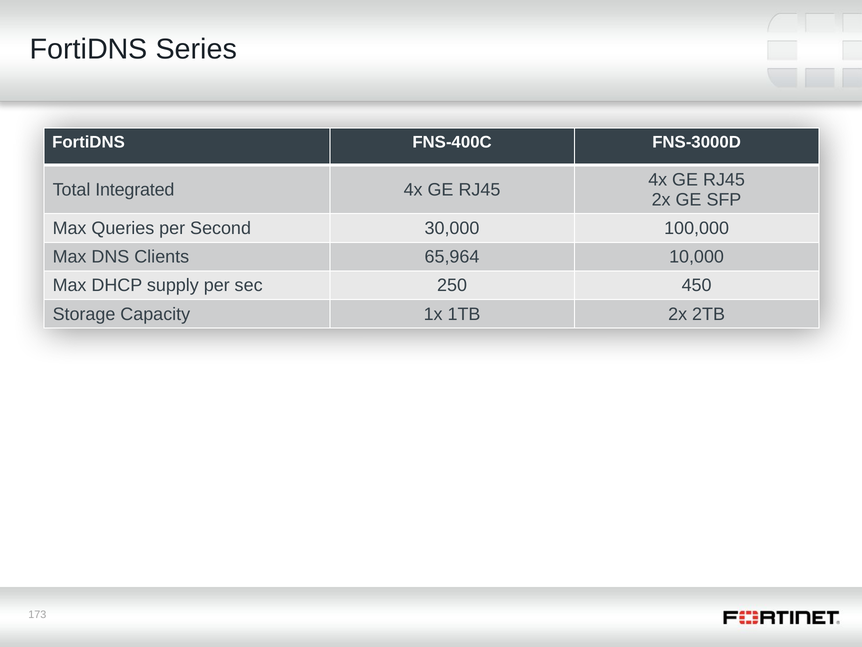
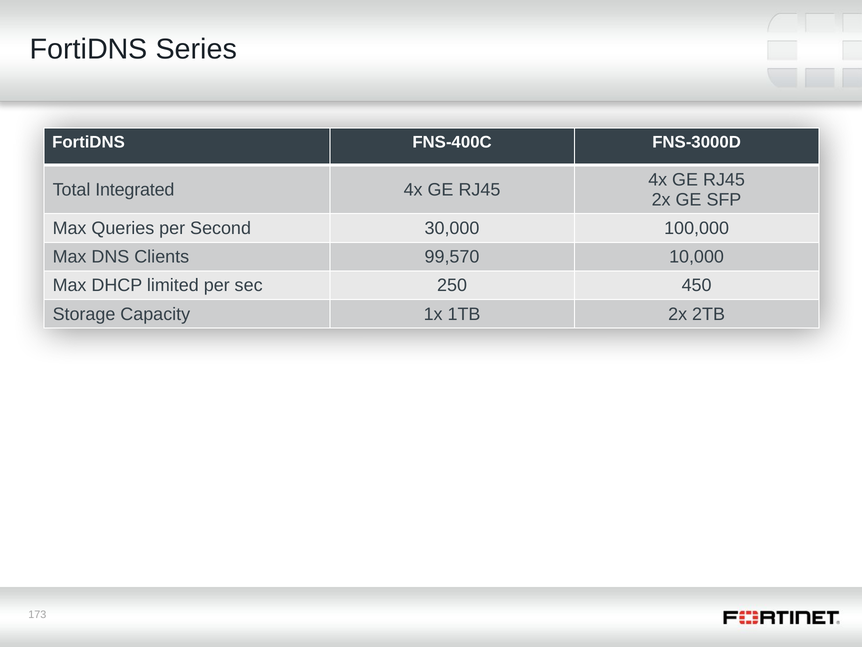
65,964: 65,964 -> 99,570
supply: supply -> limited
